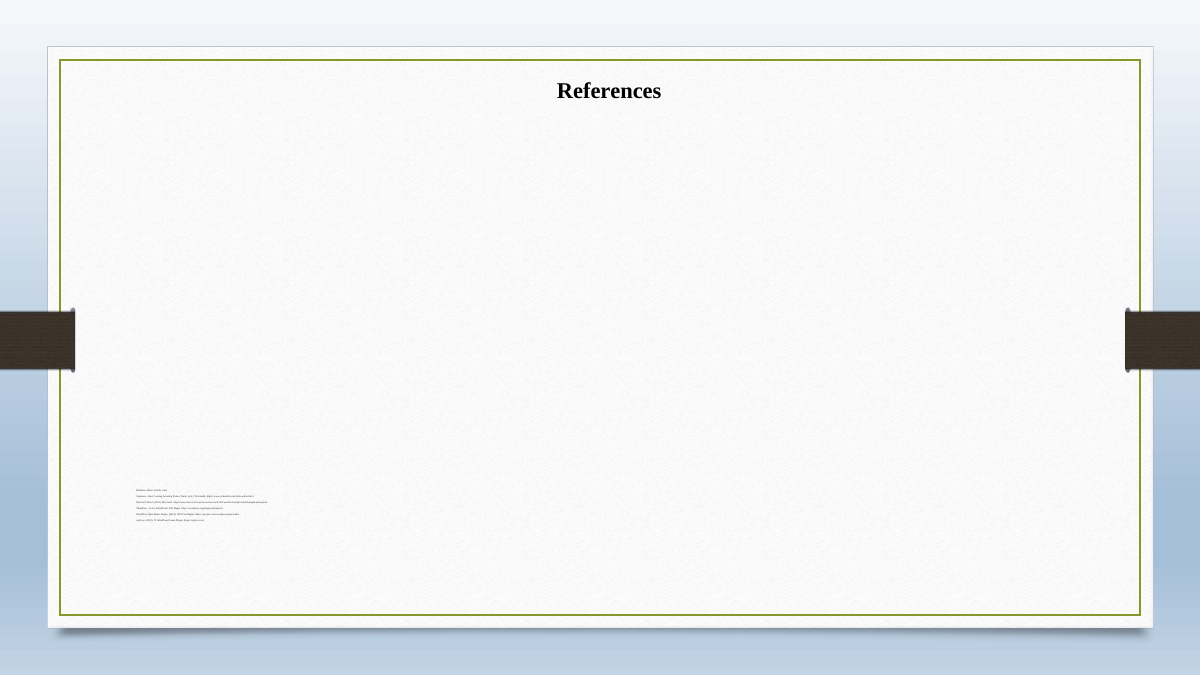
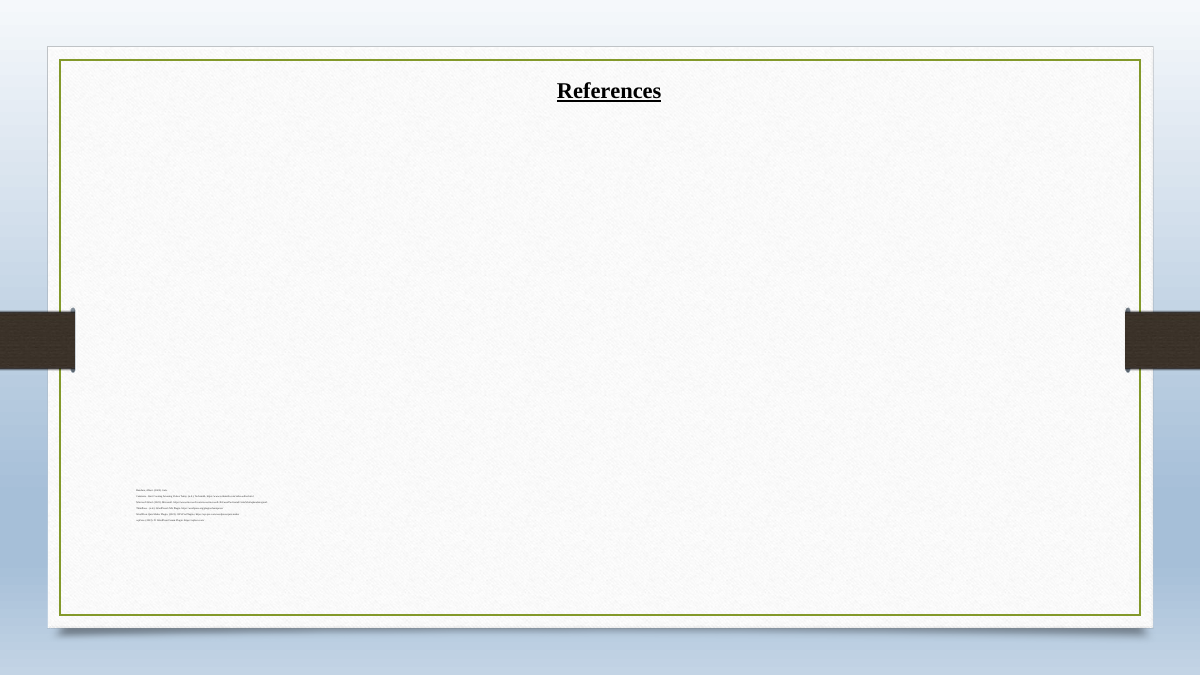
References underline: none -> present
